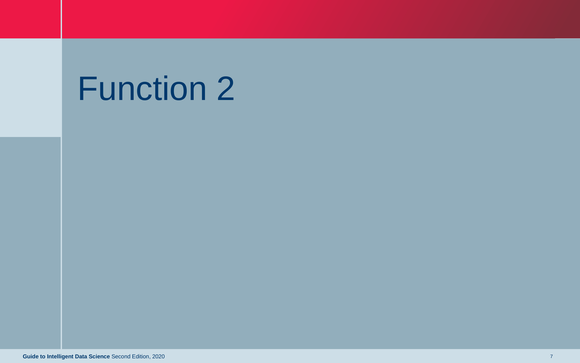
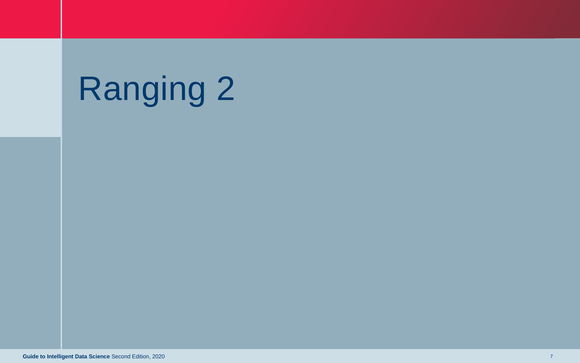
Function: Function -> Ranging
